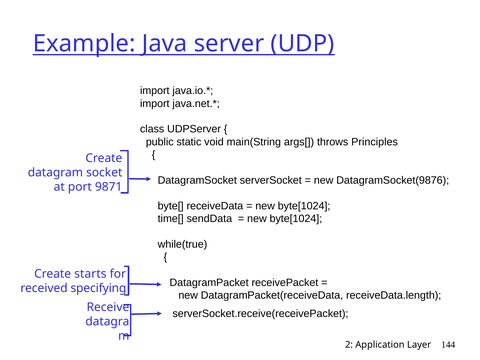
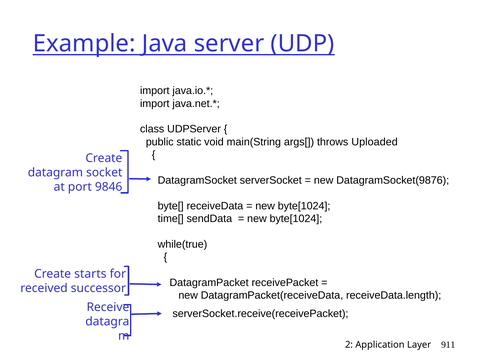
Principles: Principles -> Uploaded
9871: 9871 -> 9846
specifying: specifying -> successor
144: 144 -> 911
